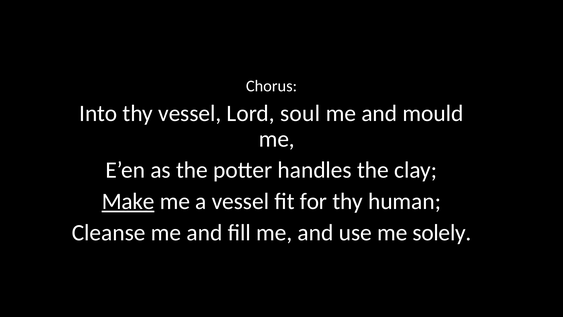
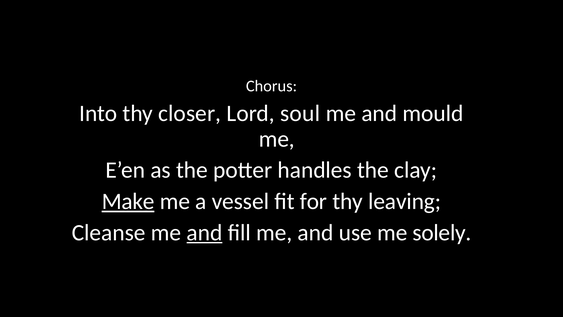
thy vessel: vessel -> closer
human: human -> leaving
and at (204, 232) underline: none -> present
